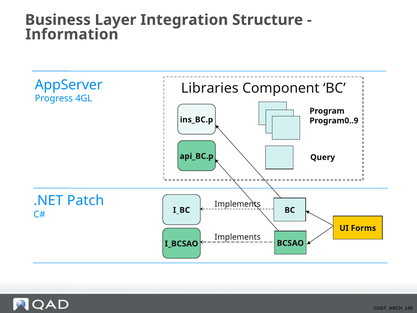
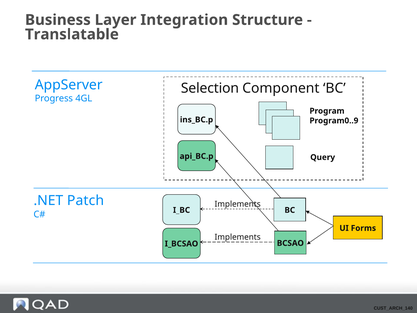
Information: Information -> Translatable
Libraries: Libraries -> Selection
